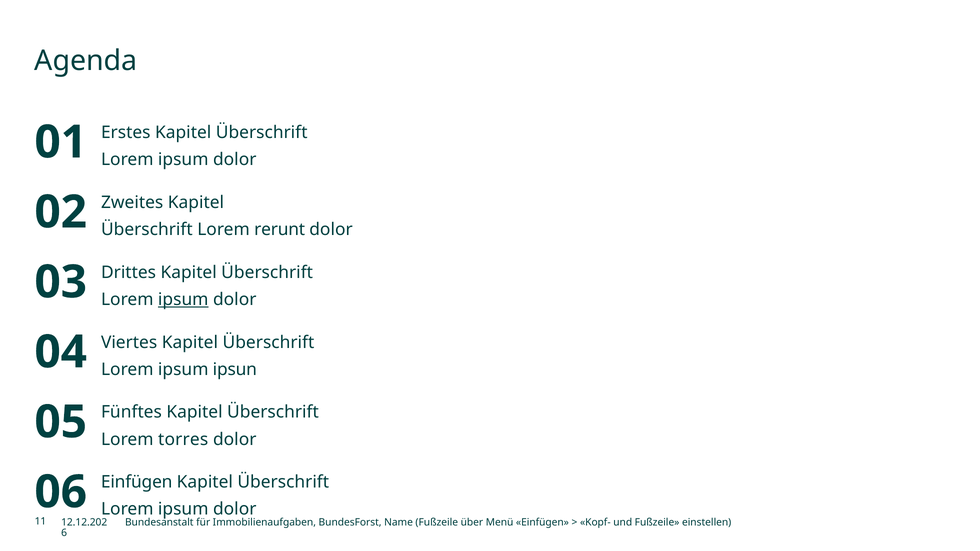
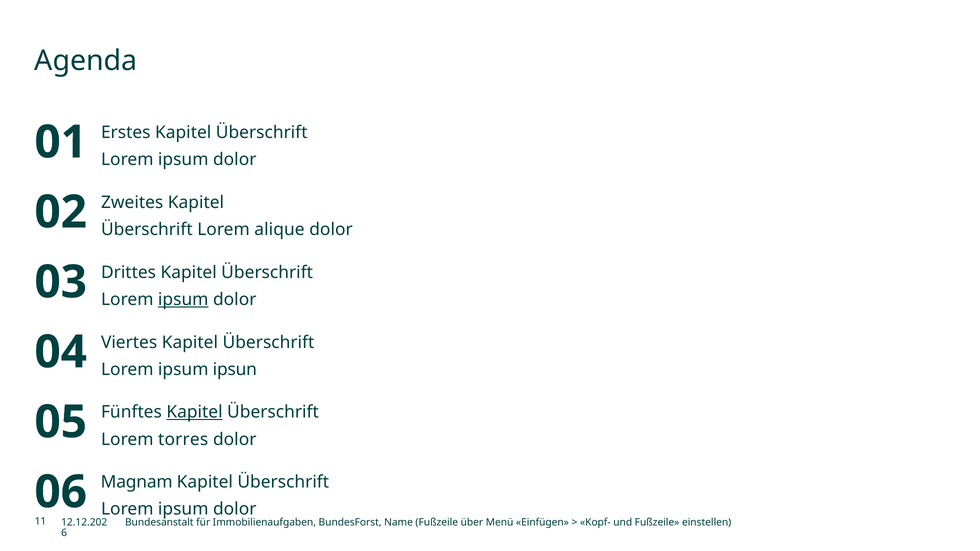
rerunt: rerunt -> alique
Kapitel at (195, 412) underline: none -> present
Einfügen at (137, 482): Einfügen -> Magnam
